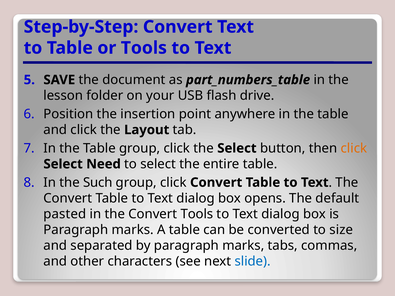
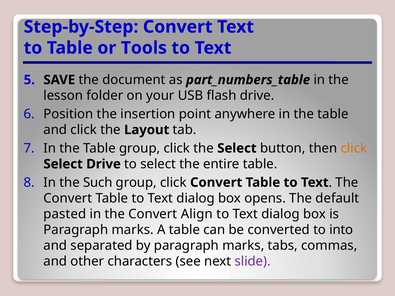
Select Need: Need -> Drive
Convert Tools: Tools -> Align
size: size -> into
slide colour: blue -> purple
